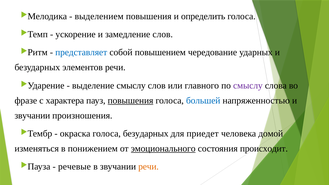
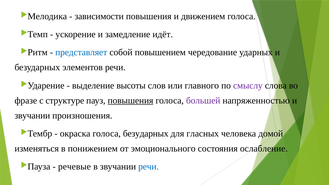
выделением: выделением -> зависимости
определить: определить -> движением
замедление слов: слов -> идёт
выделение смыслу: смыслу -> высоты
характера: характера -> структуре
большей colour: blue -> purple
приедет: приедет -> гласных
эмоционального underline: present -> none
происходит: происходит -> ослабление
речи at (149, 167) colour: orange -> blue
